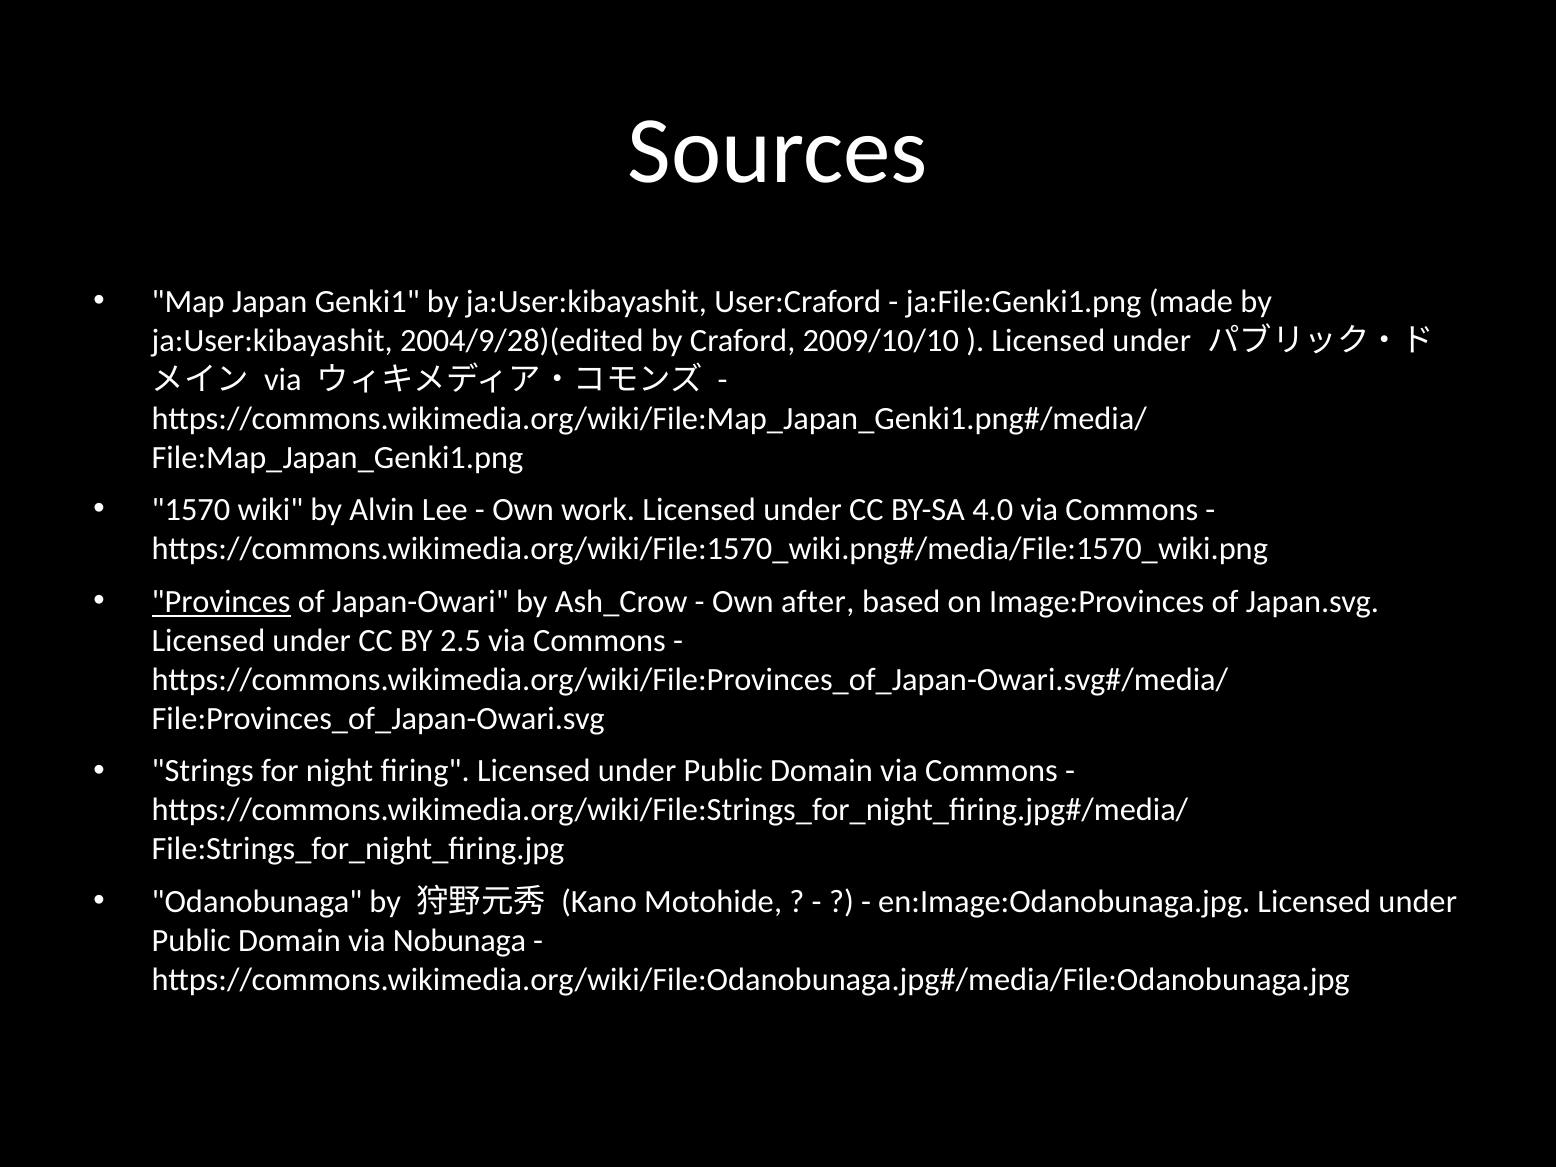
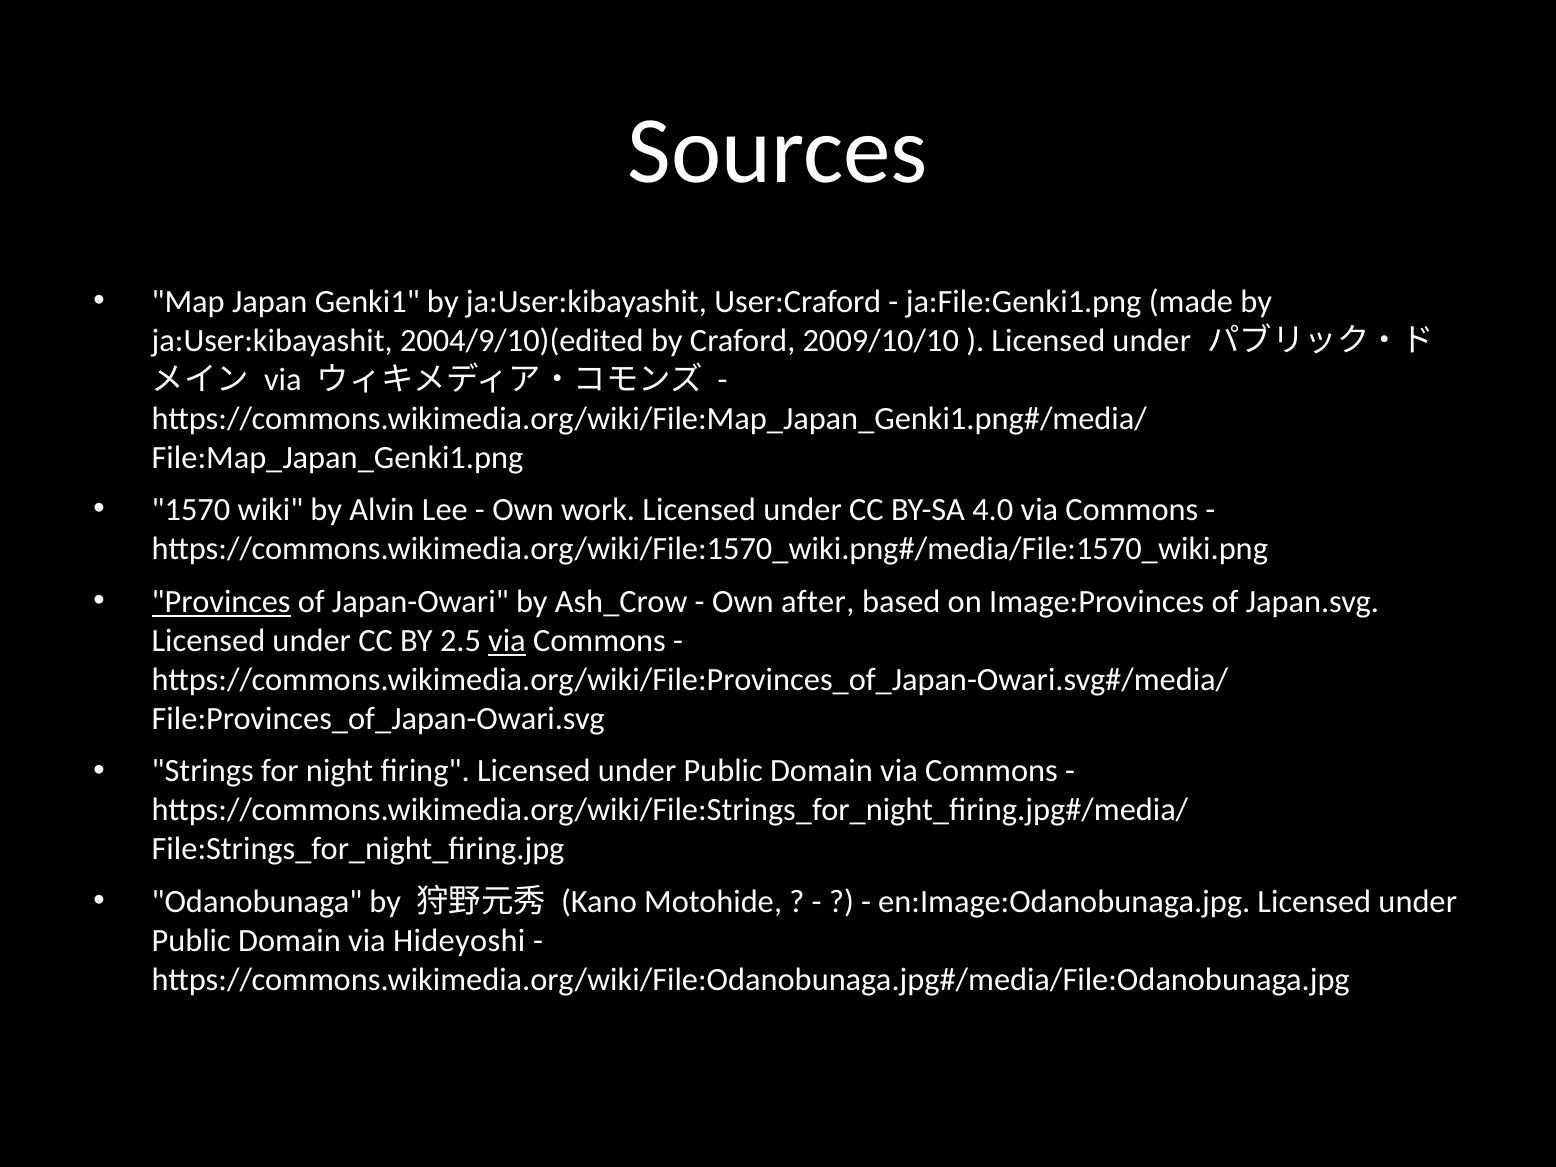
2004/9/28)(edited: 2004/9/28)(edited -> 2004/9/10)(edited
via at (507, 641) underline: none -> present
Nobunaga: Nobunaga -> Hideyoshi
